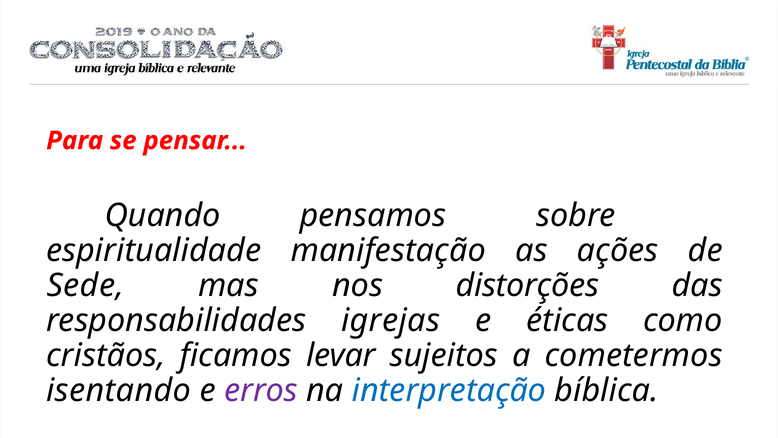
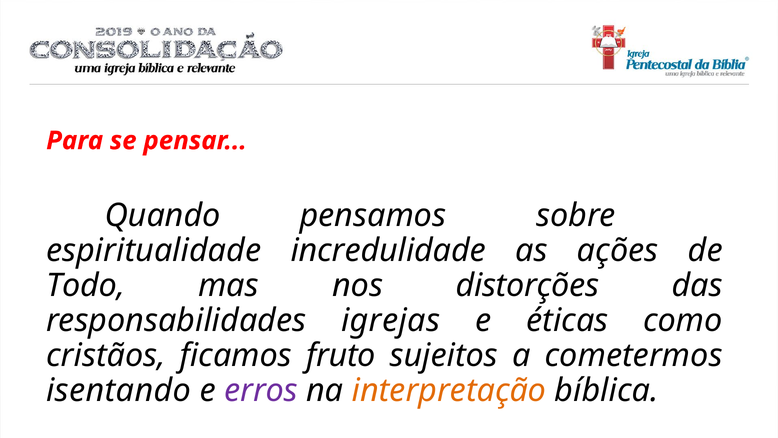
manifestação: manifestação -> incredulidade
Sede: Sede -> Todo
levar: levar -> fruto
interpretação colour: blue -> orange
